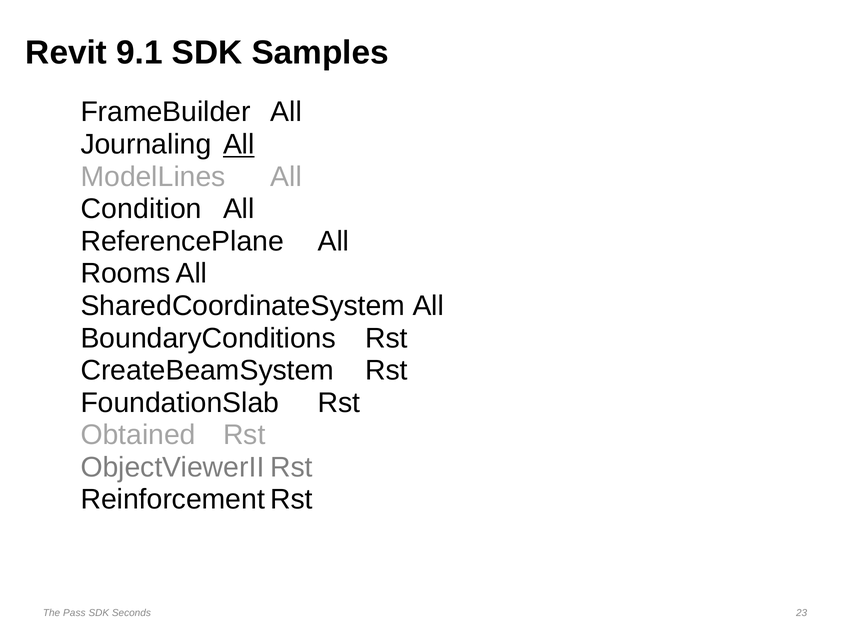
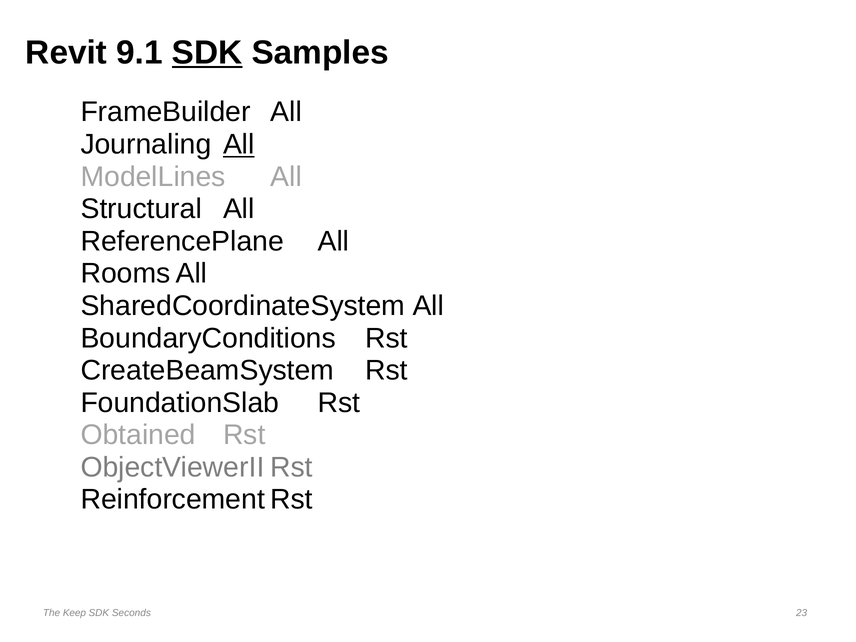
SDK at (207, 53) underline: none -> present
Condition: Condition -> Structural
Pass: Pass -> Keep
